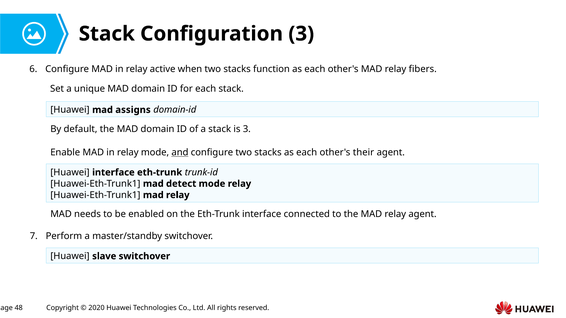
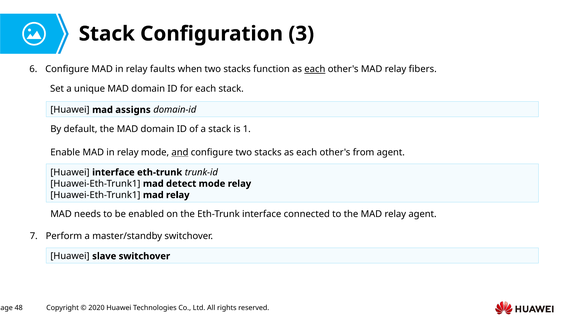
active: active -> faults
each at (315, 69) underline: none -> present
is 3: 3 -> 1
their: their -> from
